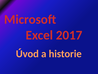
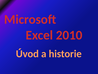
2017: 2017 -> 2010
